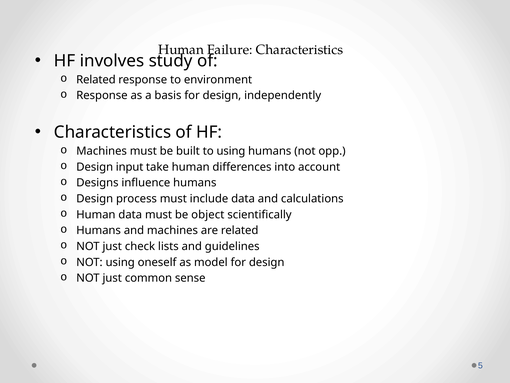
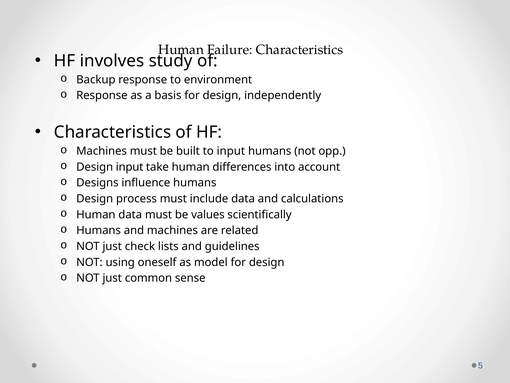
Related at (96, 80): Related -> Backup
to using: using -> input
object: object -> values
